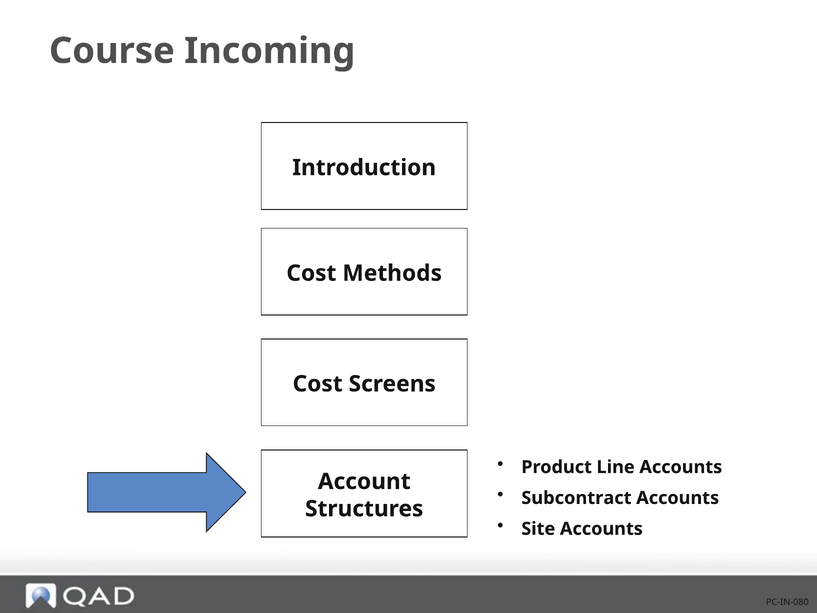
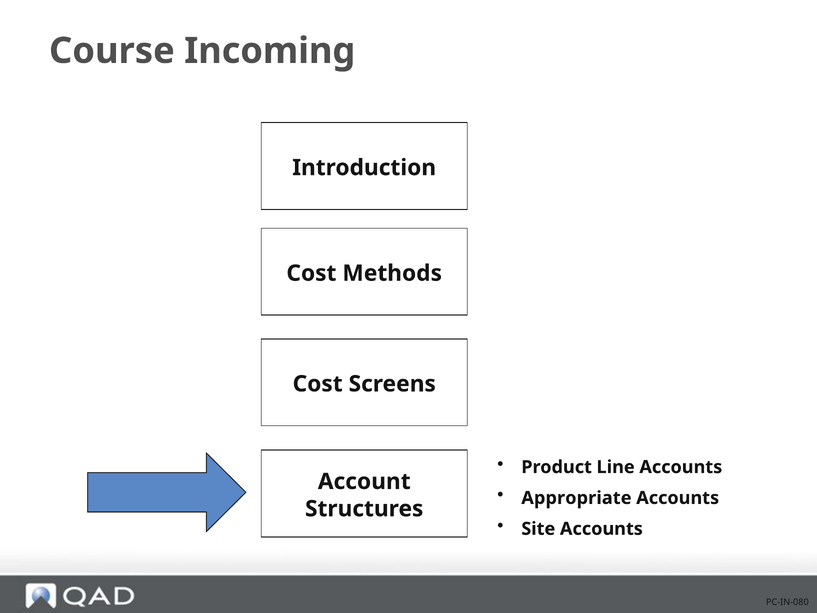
Subcontract: Subcontract -> Appropriate
